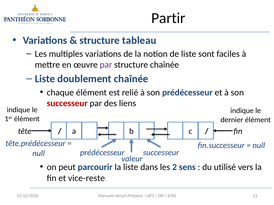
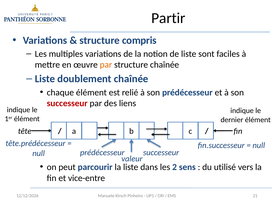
tableau: tableau -> compris
par at (106, 65) colour: purple -> orange
vice-reste: vice-reste -> vice-entre
